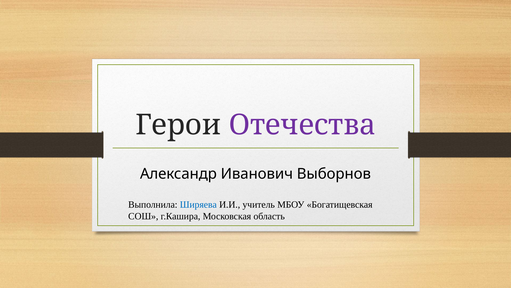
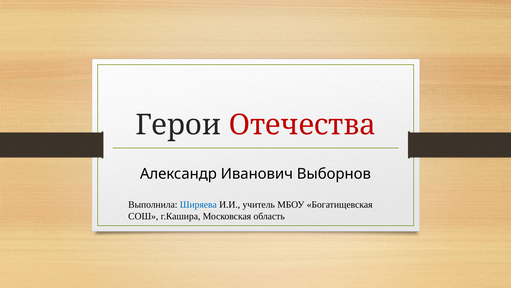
Отечества colour: purple -> red
